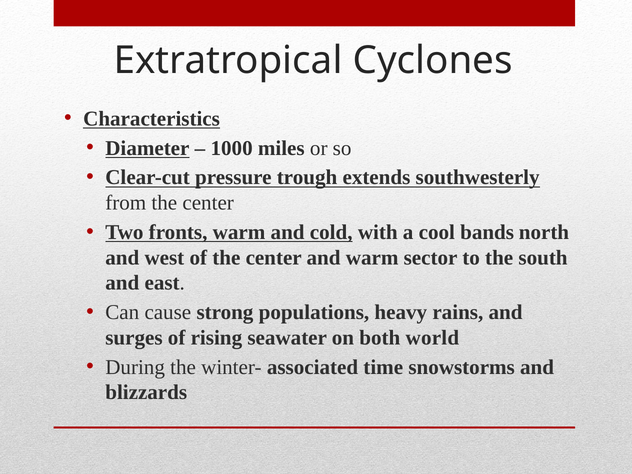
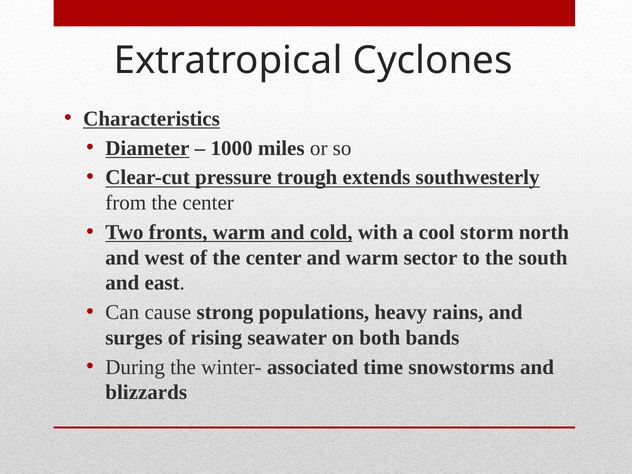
bands: bands -> storm
world: world -> bands
